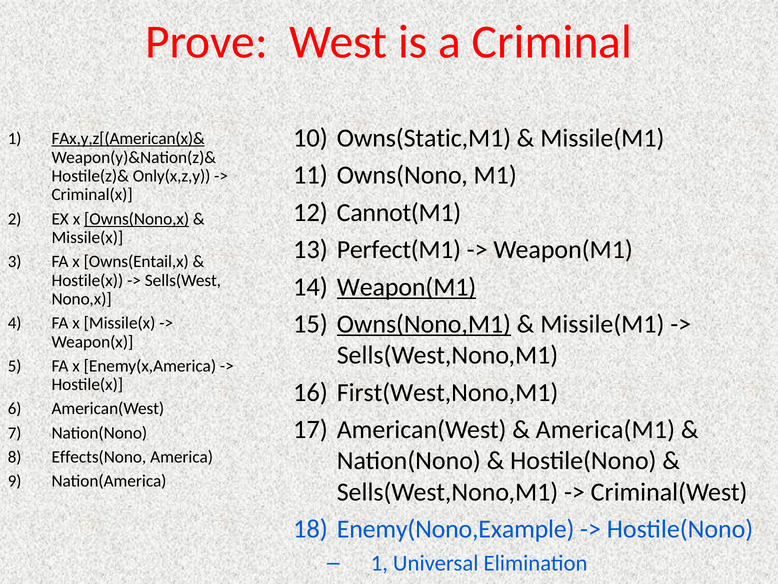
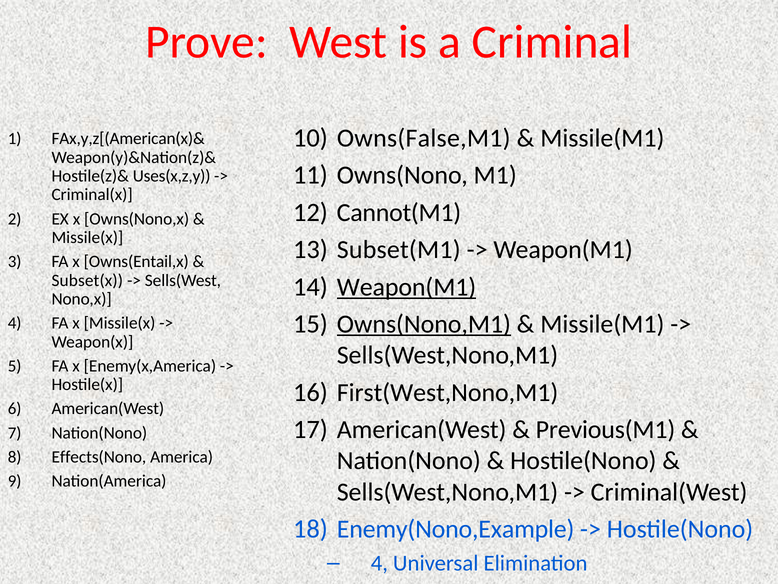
Owns(Static,M1: Owns(Static,M1 -> Owns(False,M1
FAx,y,z[(American(x)& underline: present -> none
Only(x,z,y: Only(x,z,y -> Uses(x,z,y
Owns(Nono,x underline: present -> none
Perfect(M1: Perfect(M1 -> Subset(M1
Hostile(x at (87, 280): Hostile(x -> Subset(x
America(M1: America(M1 -> Previous(M1
1 at (379, 563): 1 -> 4
